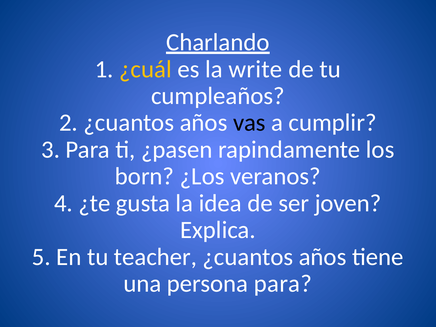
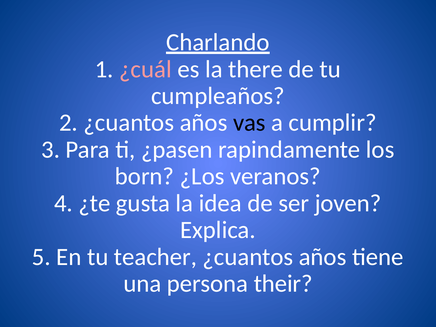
¿cuál colour: yellow -> pink
write: write -> there
persona para: para -> their
